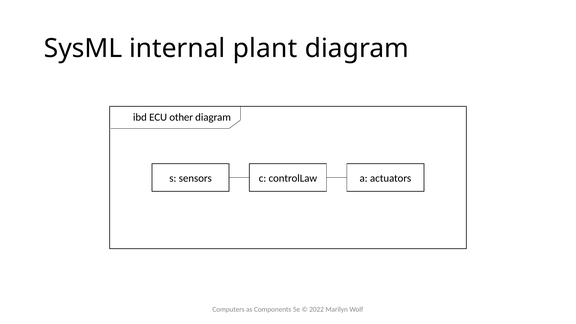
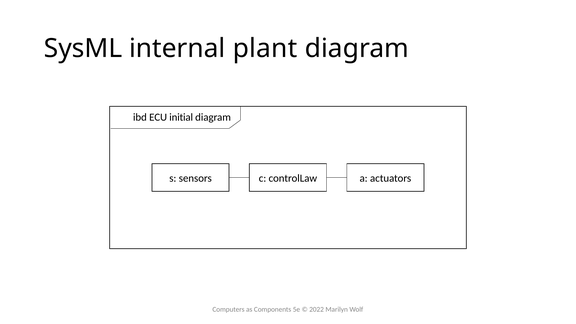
other: other -> initial
